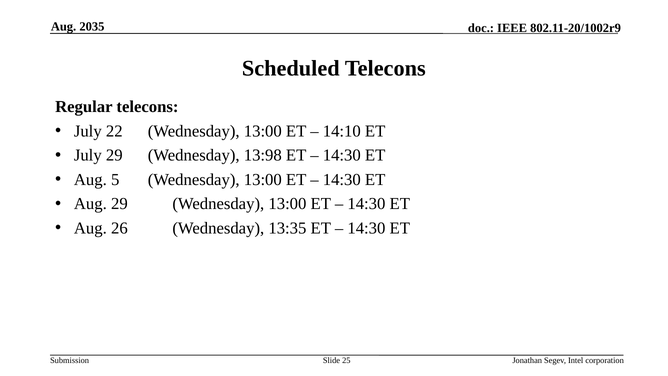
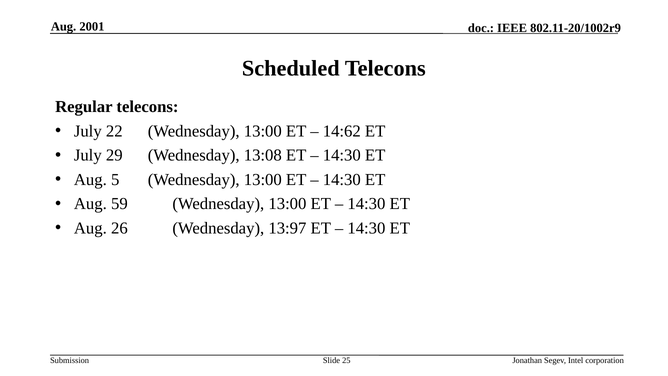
2035: 2035 -> 2001
14:10: 14:10 -> 14:62
13:98: 13:98 -> 13:08
Aug 29: 29 -> 59
13:35: 13:35 -> 13:97
